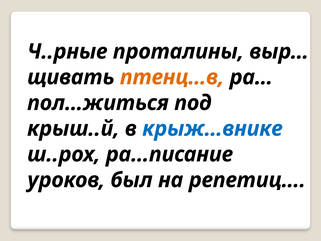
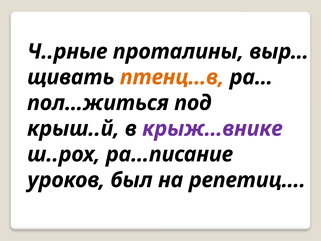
крыж…внике colour: blue -> purple
